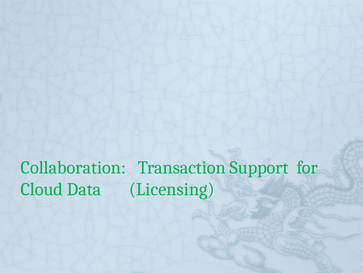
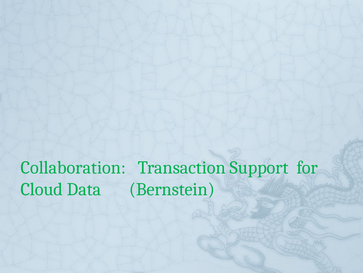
Licensing: Licensing -> Bernstein
